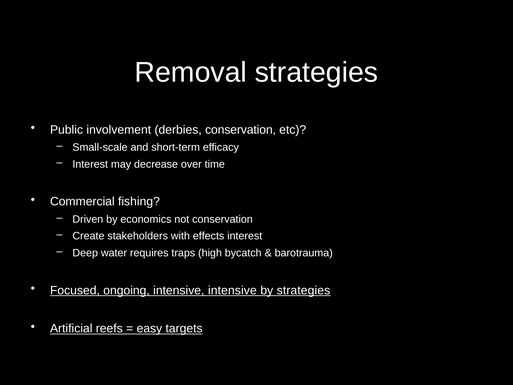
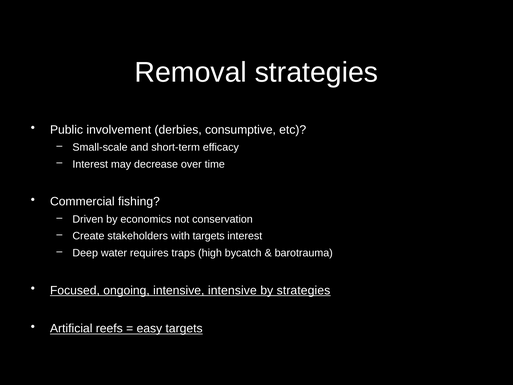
derbies conservation: conservation -> consumptive
with effects: effects -> targets
